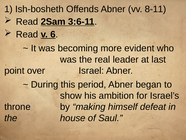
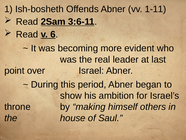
8-11: 8-11 -> 1-11
defeat: defeat -> others
